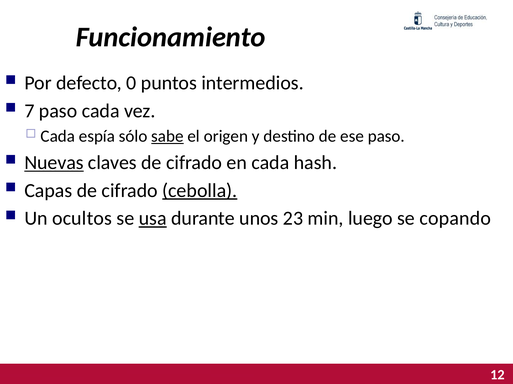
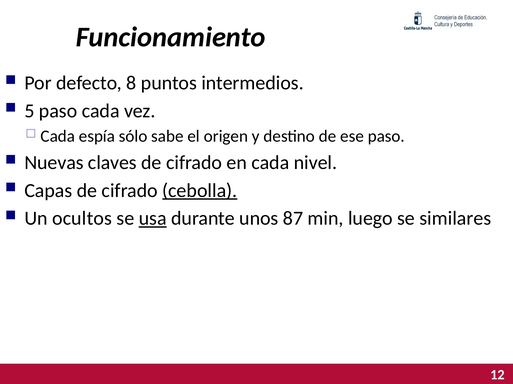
0: 0 -> 8
7: 7 -> 5
sabe underline: present -> none
Nuevas underline: present -> none
hash: hash -> nivel
23: 23 -> 87
copando: copando -> similares
